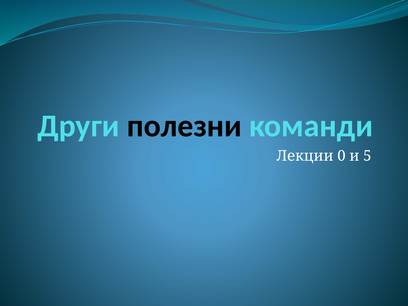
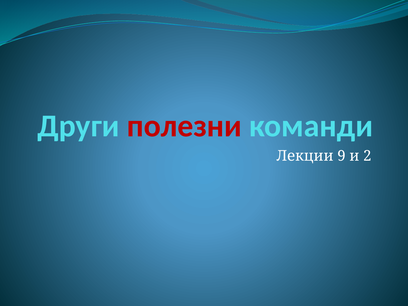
полезни colour: black -> red
0: 0 -> 9
5: 5 -> 2
